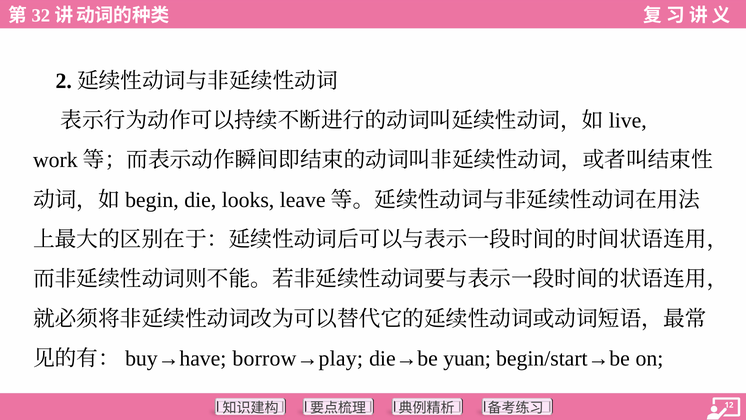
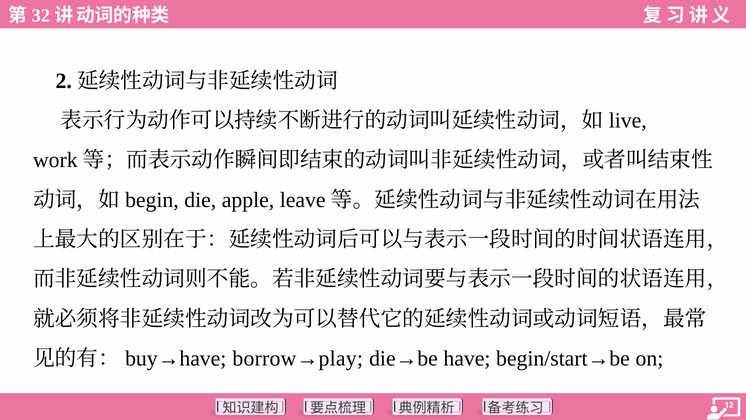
looks: looks -> apple
yuan: yuan -> have
